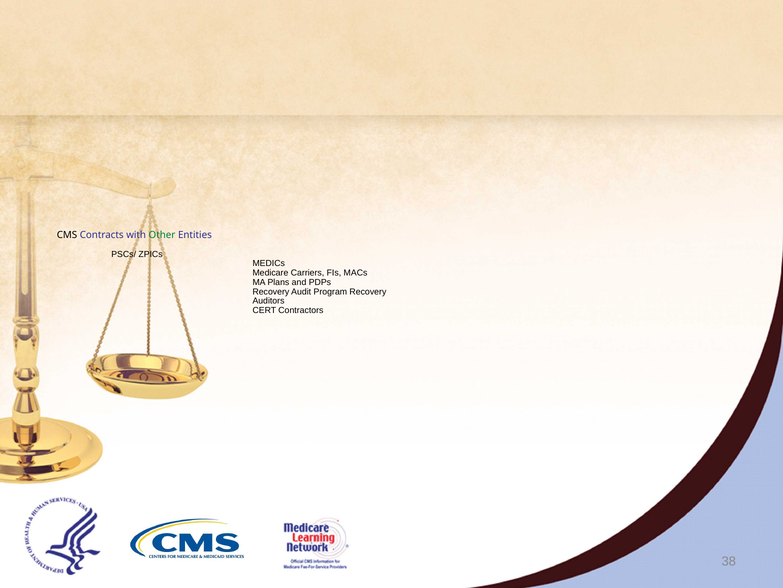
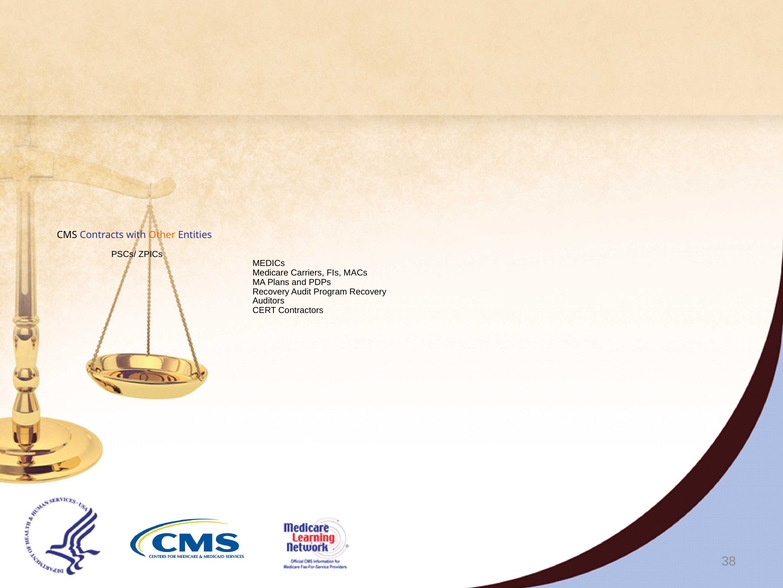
Other colour: green -> orange
